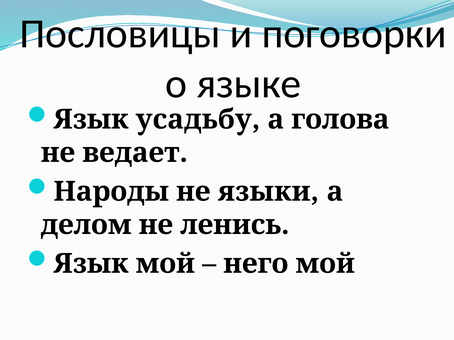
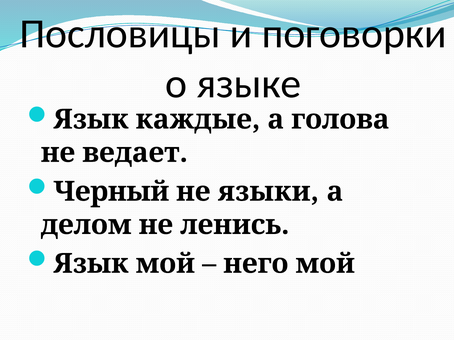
усадьбу: усадьбу -> каждые
Народы: Народы -> Черный
